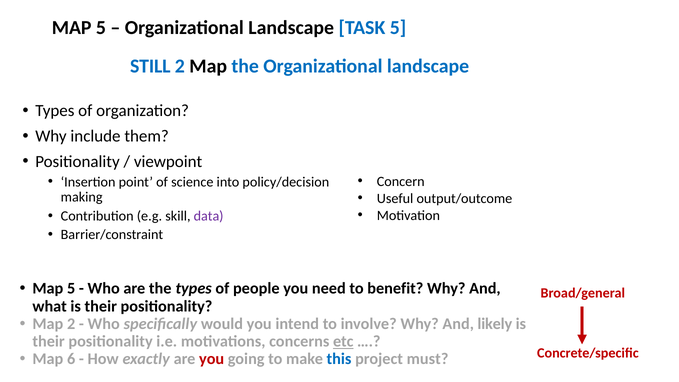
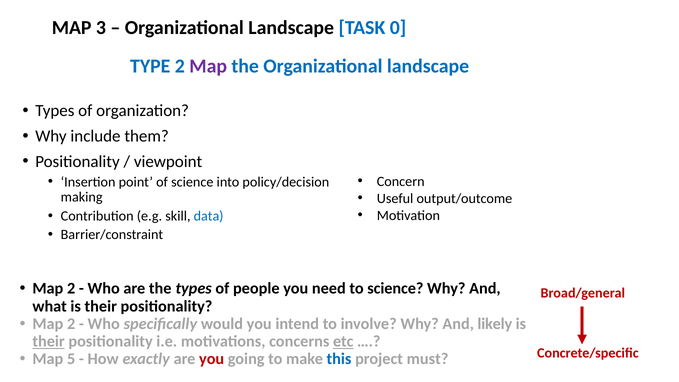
5 at (101, 28): 5 -> 3
TASK 5: 5 -> 0
STILL: STILL -> TYPE
Map at (208, 66) colour: black -> purple
data colour: purple -> blue
5 at (71, 289): 5 -> 2
to benefit: benefit -> science
their at (49, 341) underline: none -> present
6: 6 -> 5
